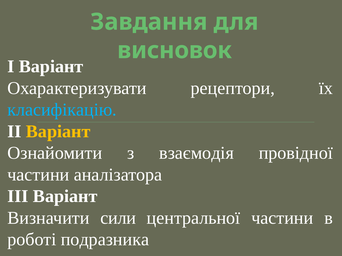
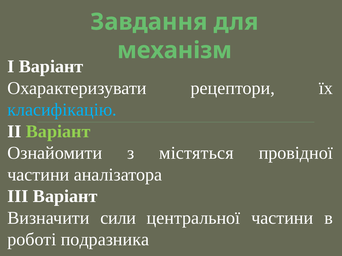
висновок: висновок -> механізм
Варіант at (58, 132) colour: yellow -> light green
взаємодія: взаємодія -> містяться
